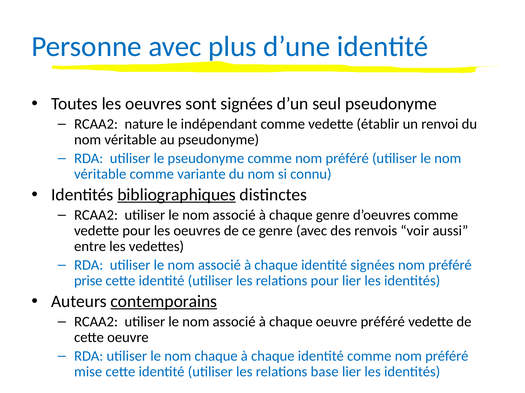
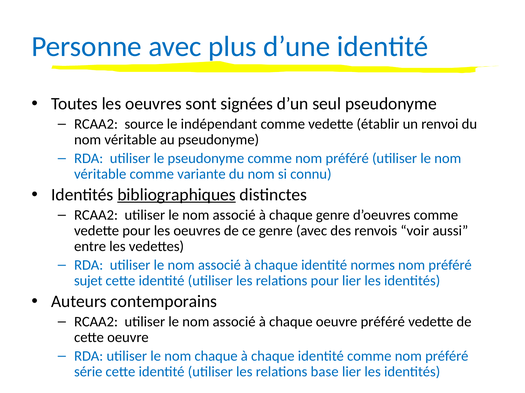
nature: nature -> source
identité signées: signées -> normes
prise: prise -> sujet
contemporains underline: present -> none
mise: mise -> série
